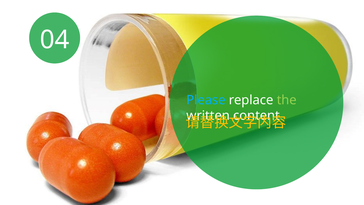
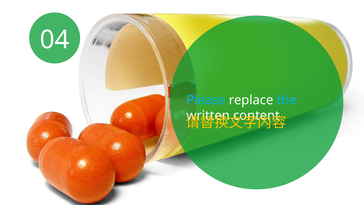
the colour: light green -> light blue
